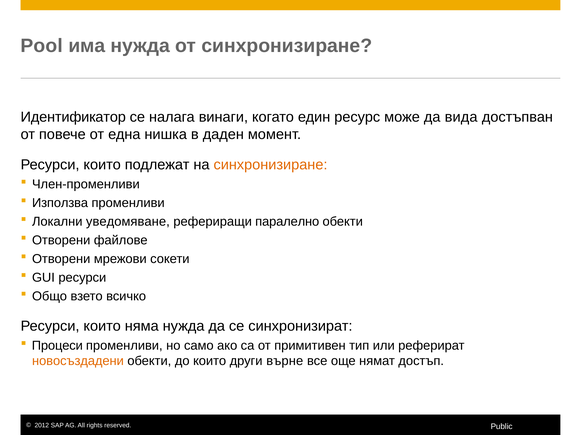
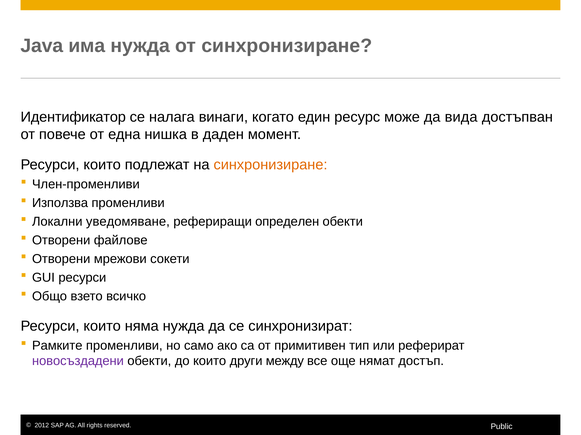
Pool: Pool -> Java
паралелно: паралелно -> определен
Процеси: Процеси -> Рамките
новосъздадени colour: orange -> purple
върне: върне -> между
